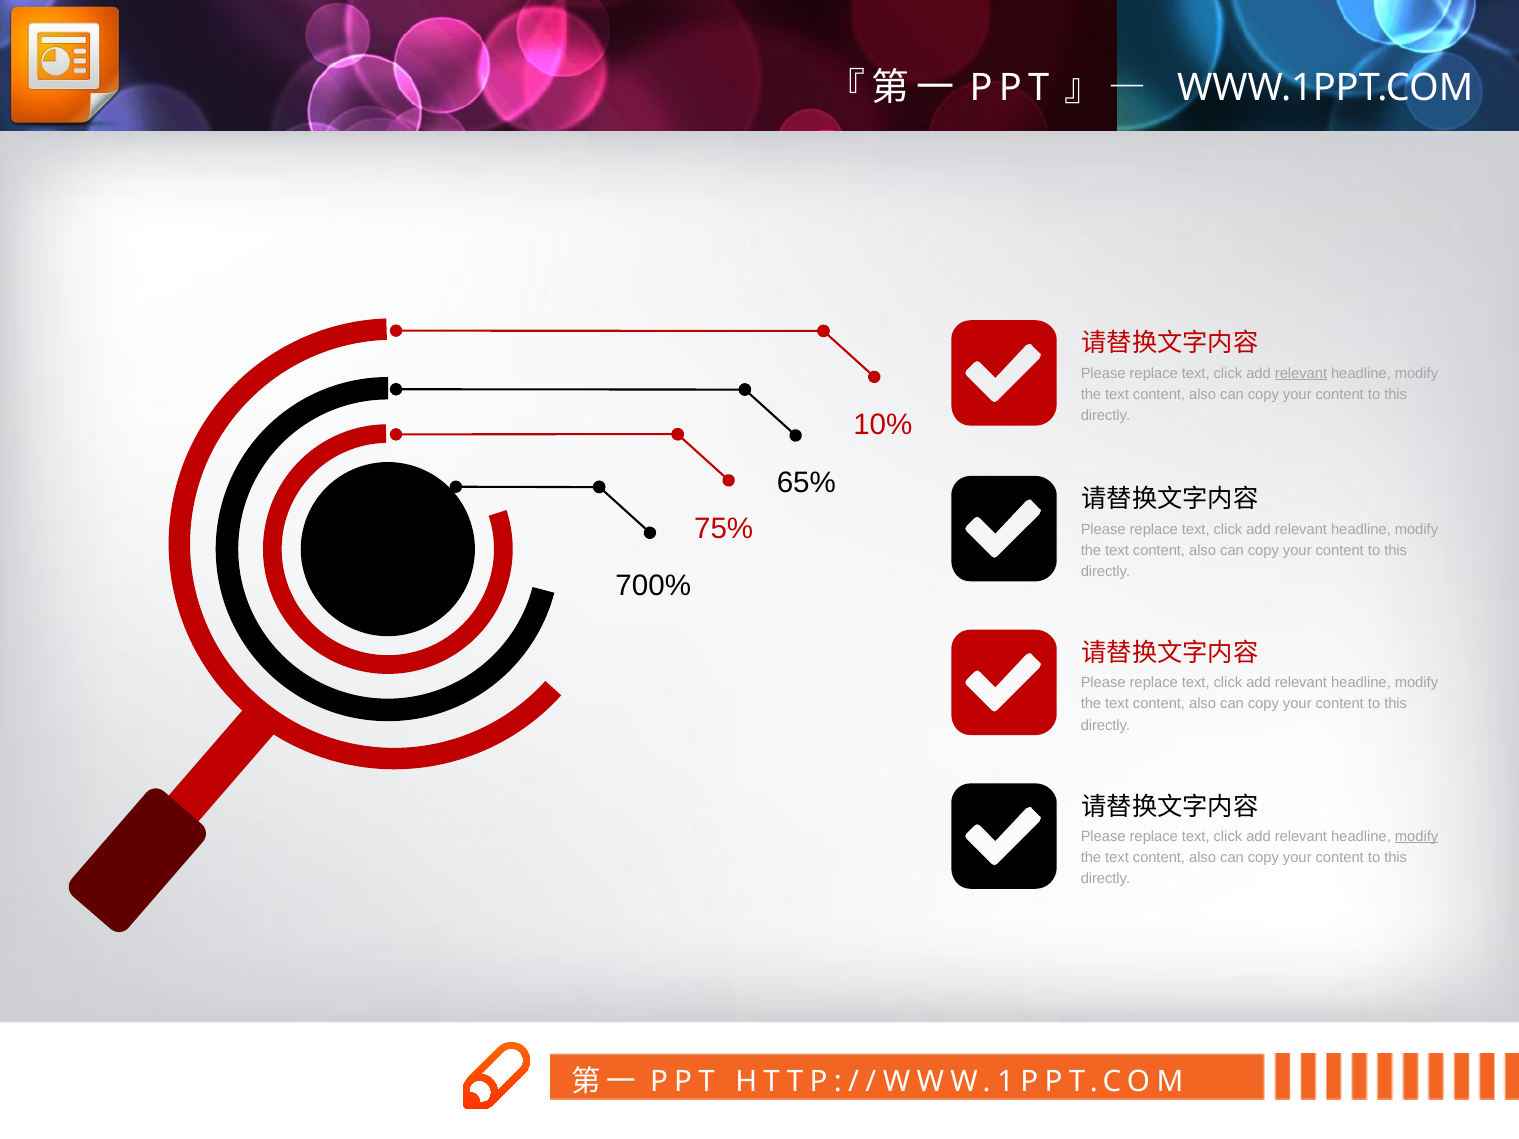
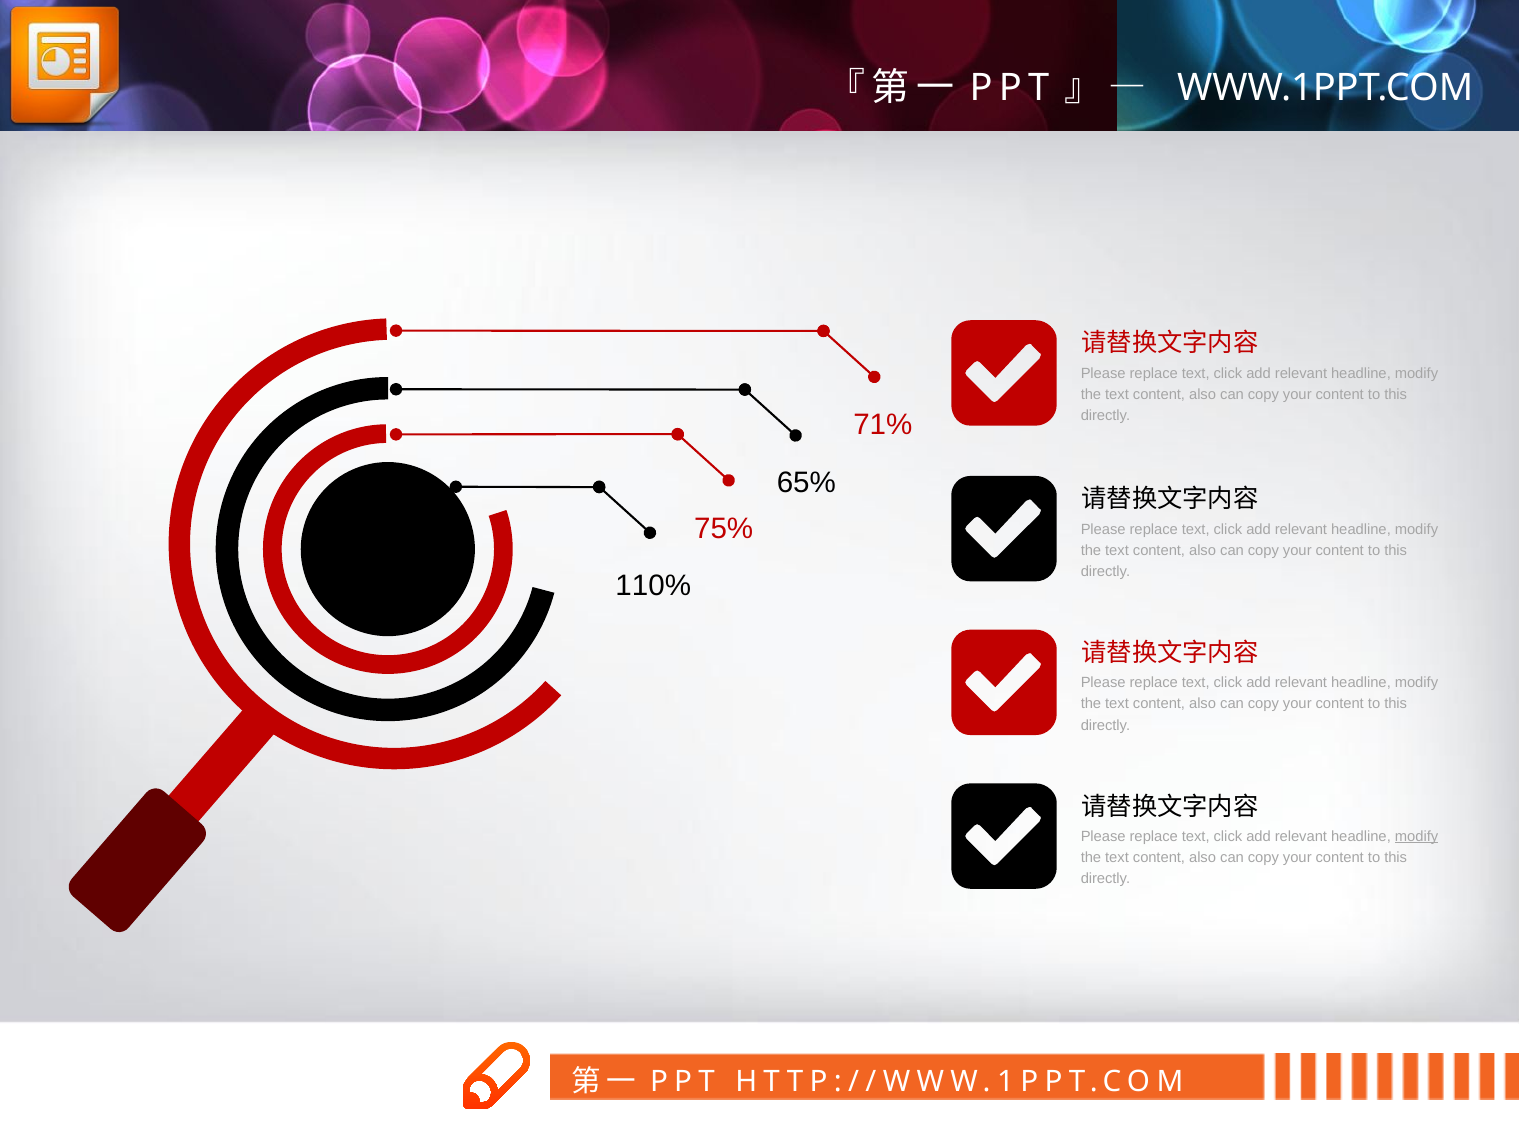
relevant at (1301, 373) underline: present -> none
10%: 10% -> 71%
700%: 700% -> 110%
